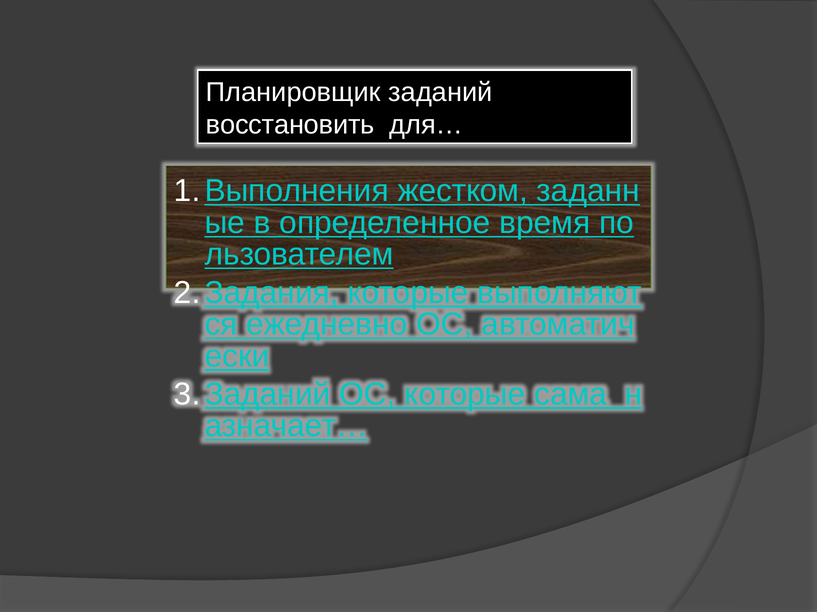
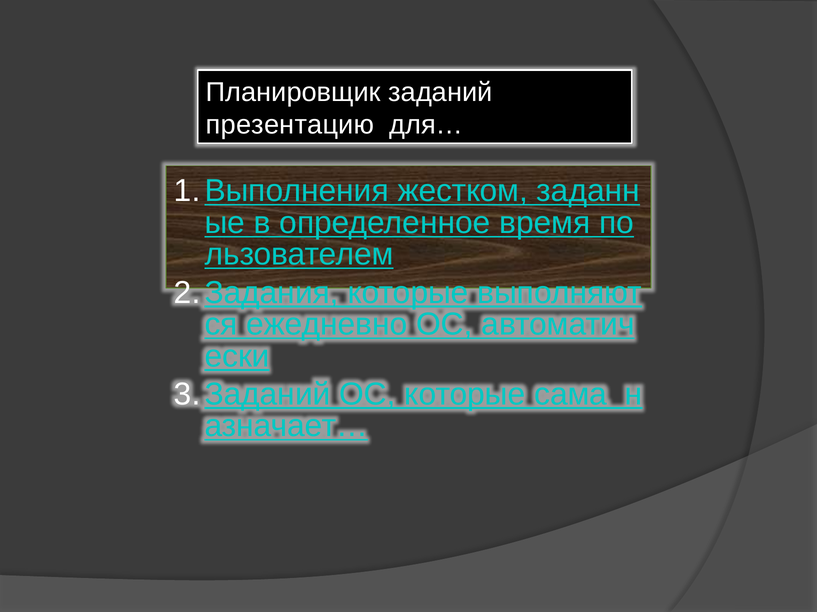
восстановить: восстановить -> презентацию
